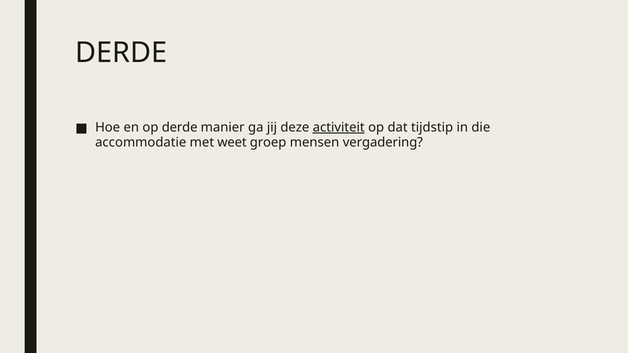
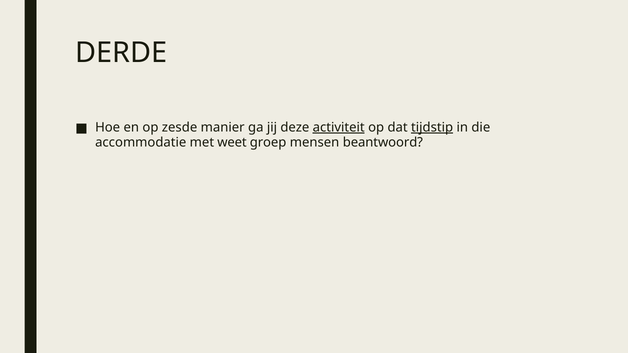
op derde: derde -> zesde
tijdstip underline: none -> present
vergadering: vergadering -> beantwoord
